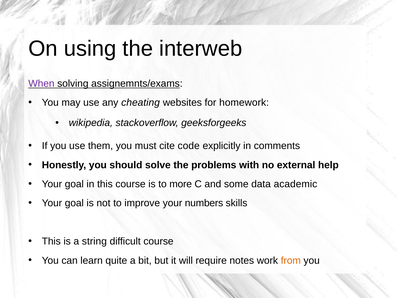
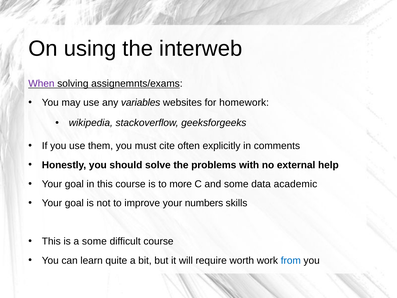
cheating: cheating -> variables
code: code -> often
a string: string -> some
notes: notes -> worth
from colour: orange -> blue
